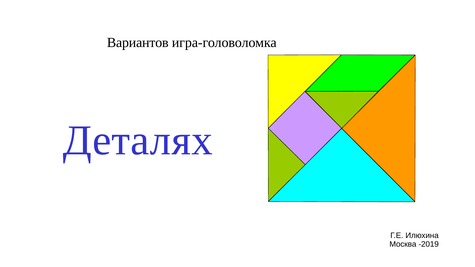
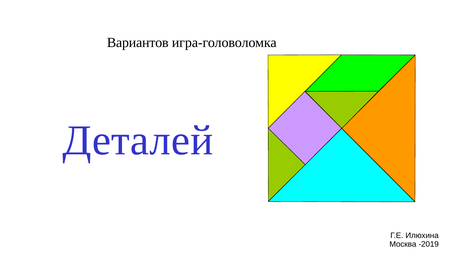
Деталях: Деталях -> Деталей
